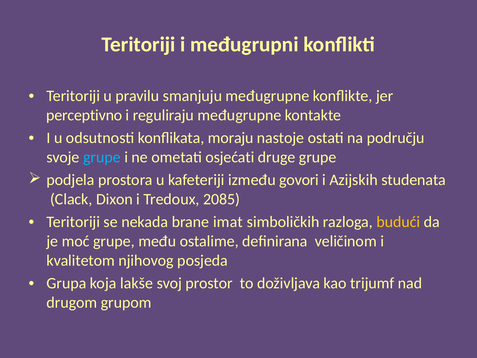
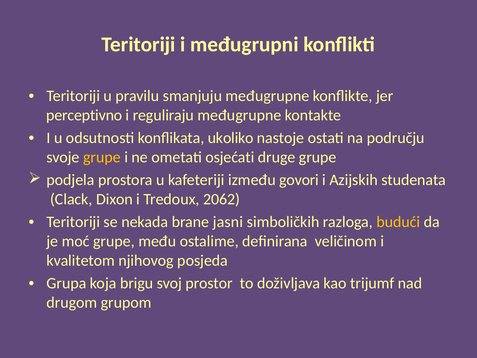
moraju: moraju -> ukoliko
grupe at (102, 157) colour: light blue -> yellow
2085: 2085 -> 2062
imat: imat -> jasni
lakše: lakše -> brigu
